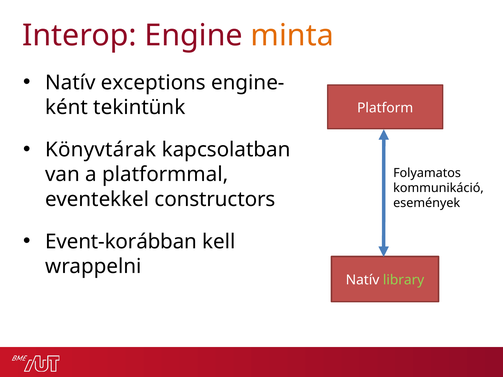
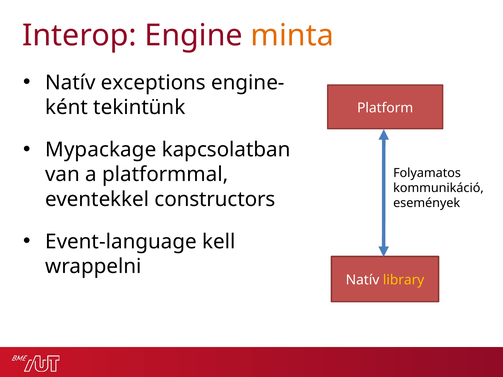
Könyvtárak: Könyvtárak -> Mypackage
Event-korábban: Event-korábban -> Event-language
library colour: light green -> yellow
